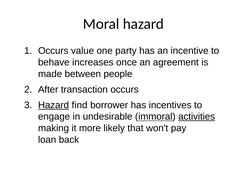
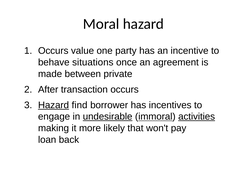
increases: increases -> situations
people: people -> private
undesirable underline: none -> present
